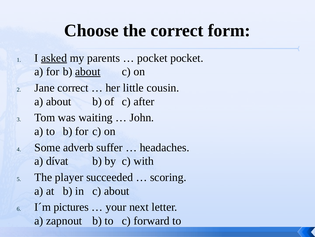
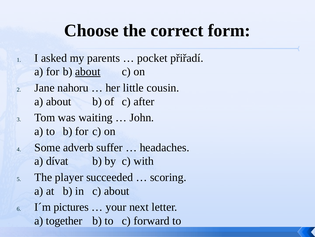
asked underline: present -> none
pocket pocket: pocket -> přiřadí
Jane correct: correct -> nahoru
zapnout: zapnout -> together
